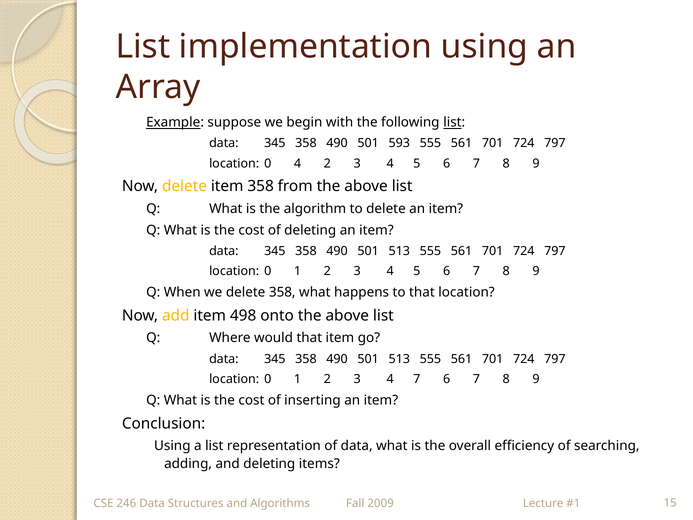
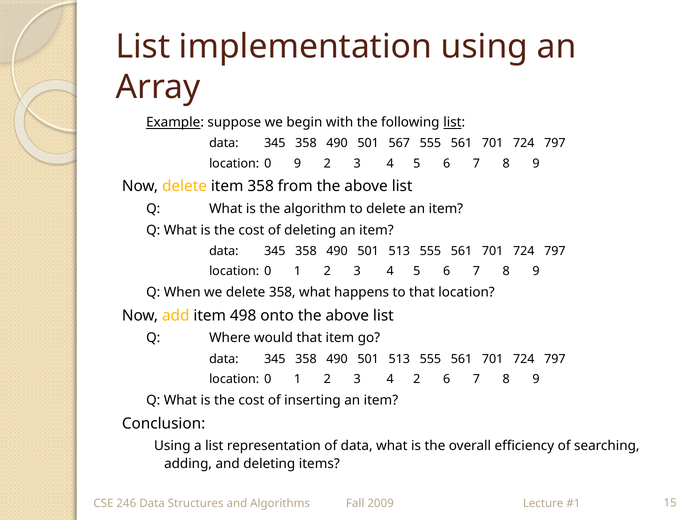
593: 593 -> 567
0 4: 4 -> 9
4 7: 7 -> 2
